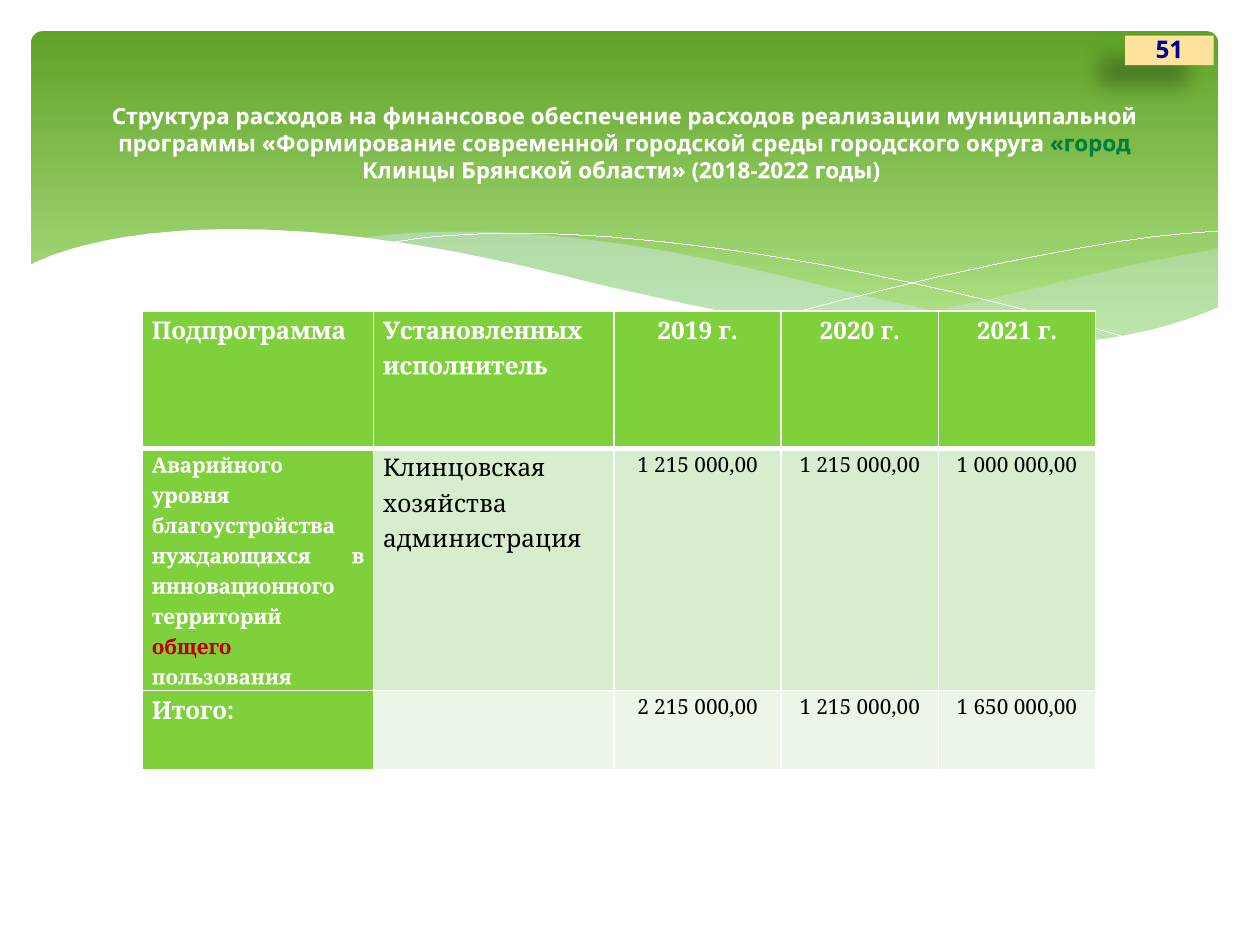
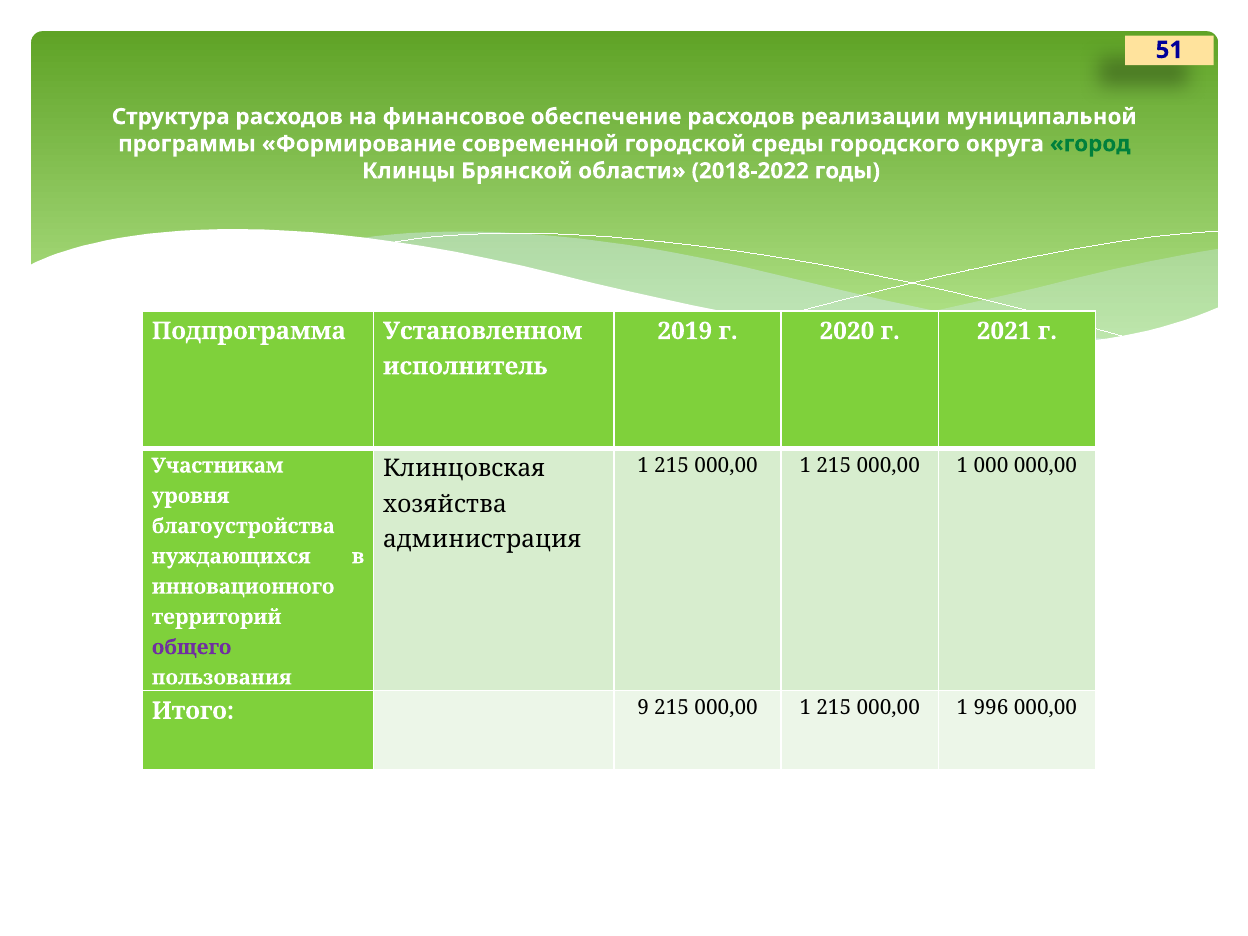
Установленных: Установленных -> Установленном
Аварийного: Аварийного -> Участникам
общего colour: red -> purple
2: 2 -> 9
650: 650 -> 996
